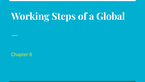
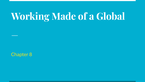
Steps: Steps -> Made
